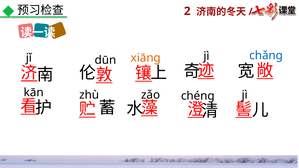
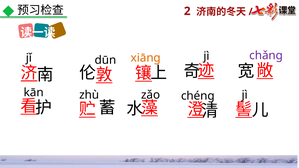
chǎng colour: blue -> purple
